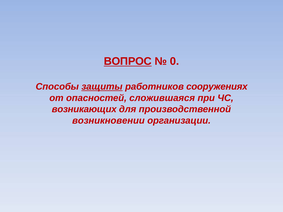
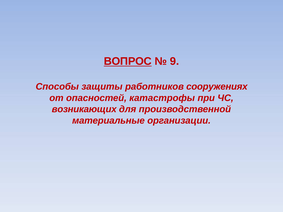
0: 0 -> 9
защиты underline: present -> none
сложившаяся: сложившаяся -> катастрофы
возникновении: возникновении -> материальные
